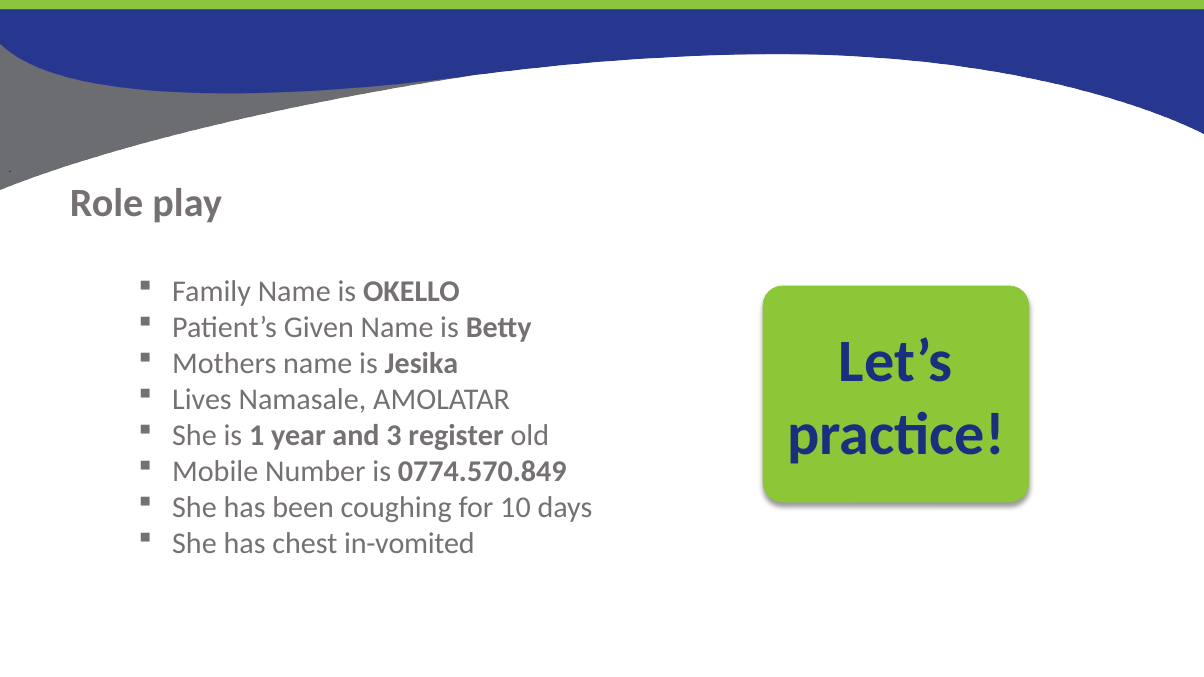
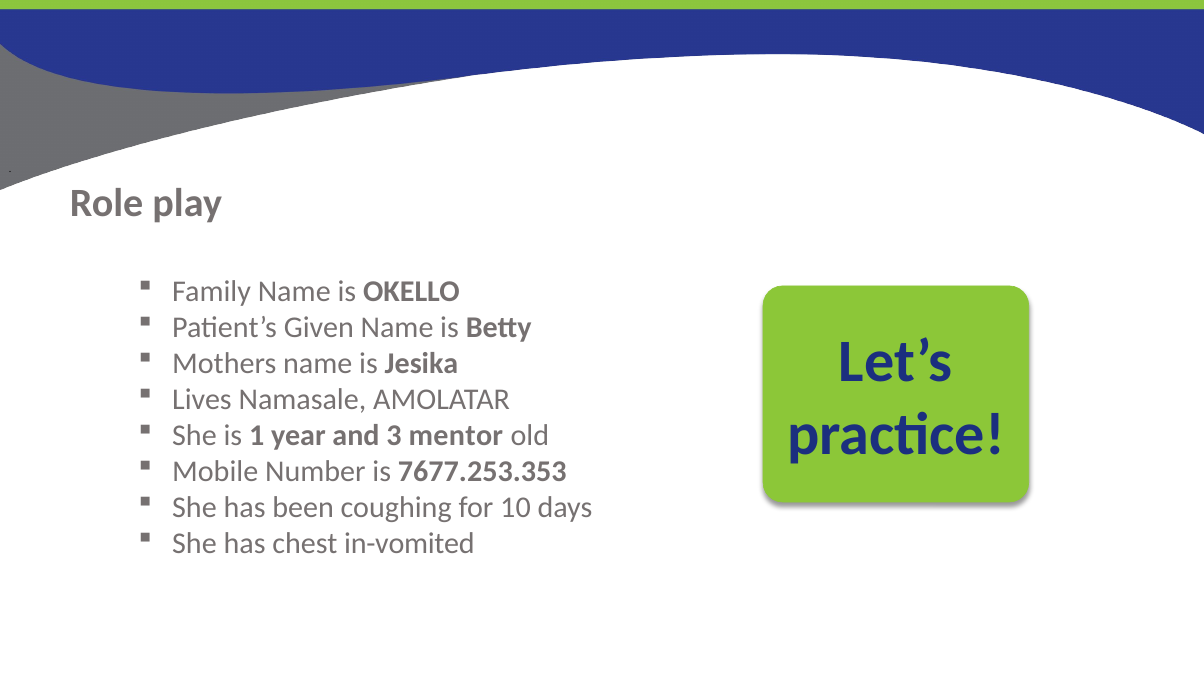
register: register -> mentor
0774.570.849: 0774.570.849 -> 7677.253.353
